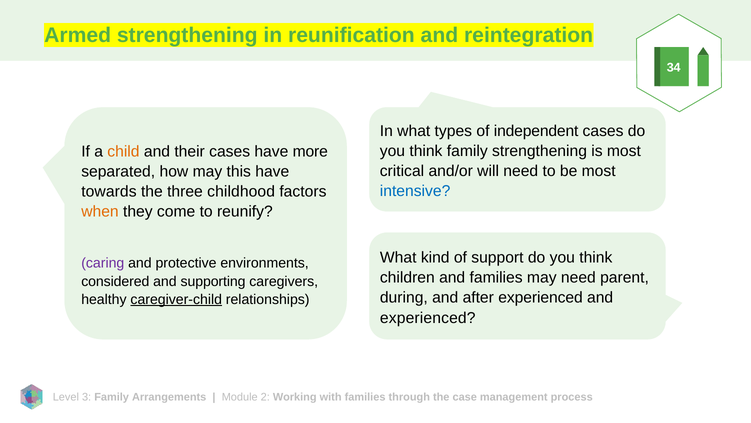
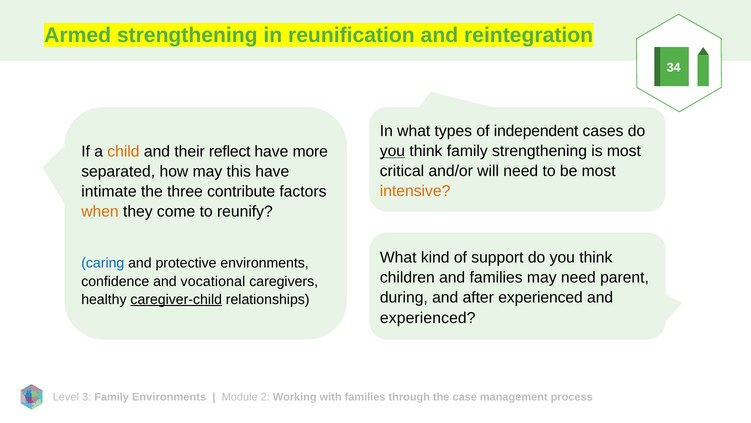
you at (392, 151) underline: none -> present
their cases: cases -> reflect
intensive colour: blue -> orange
towards: towards -> intimate
childhood: childhood -> contribute
caring colour: purple -> blue
considered: considered -> confidence
supporting: supporting -> vocational
Family Arrangements: Arrangements -> Environments
